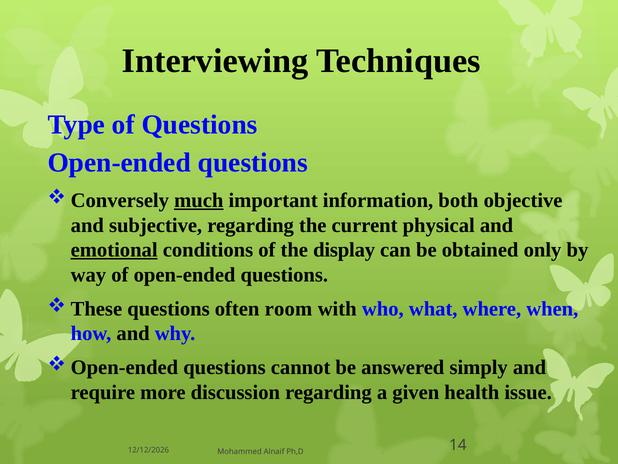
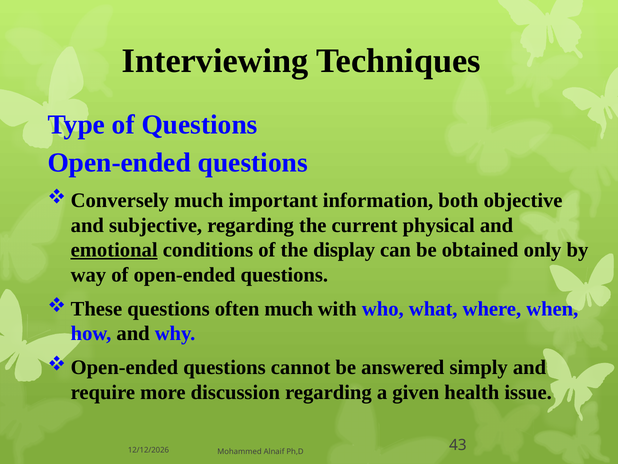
much at (199, 200) underline: present -> none
often room: room -> much
14: 14 -> 43
